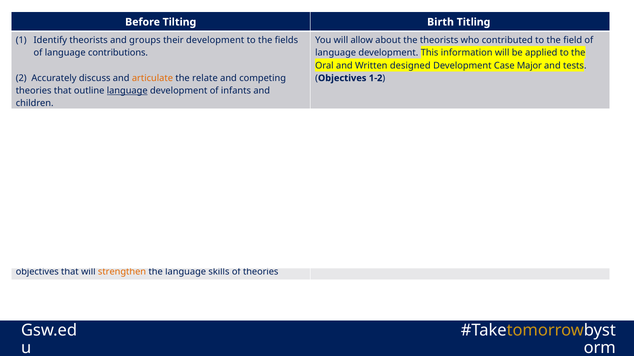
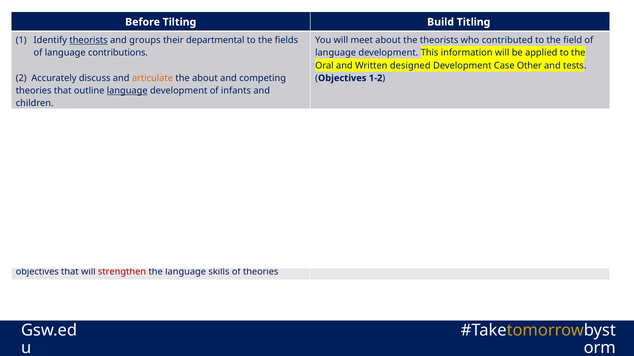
Birth: Birth -> Build
theorists at (89, 40) underline: none -> present
their development: development -> departmental
allow: allow -> meet
Major: Major -> Other
the relate: relate -> about
strengthen colour: orange -> red
